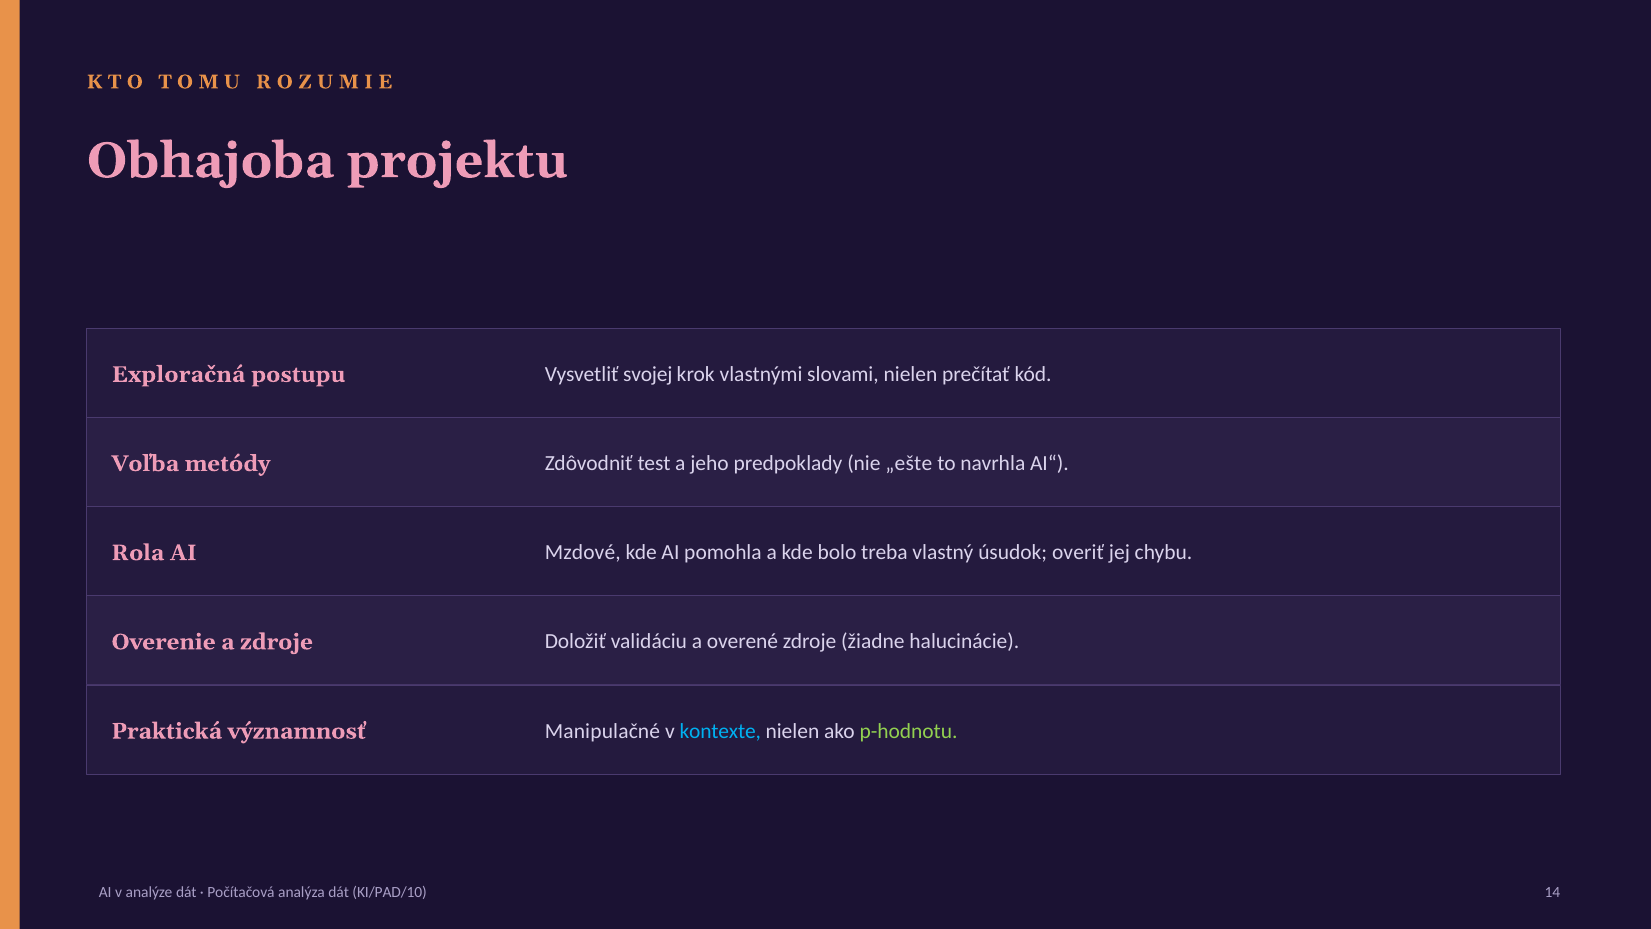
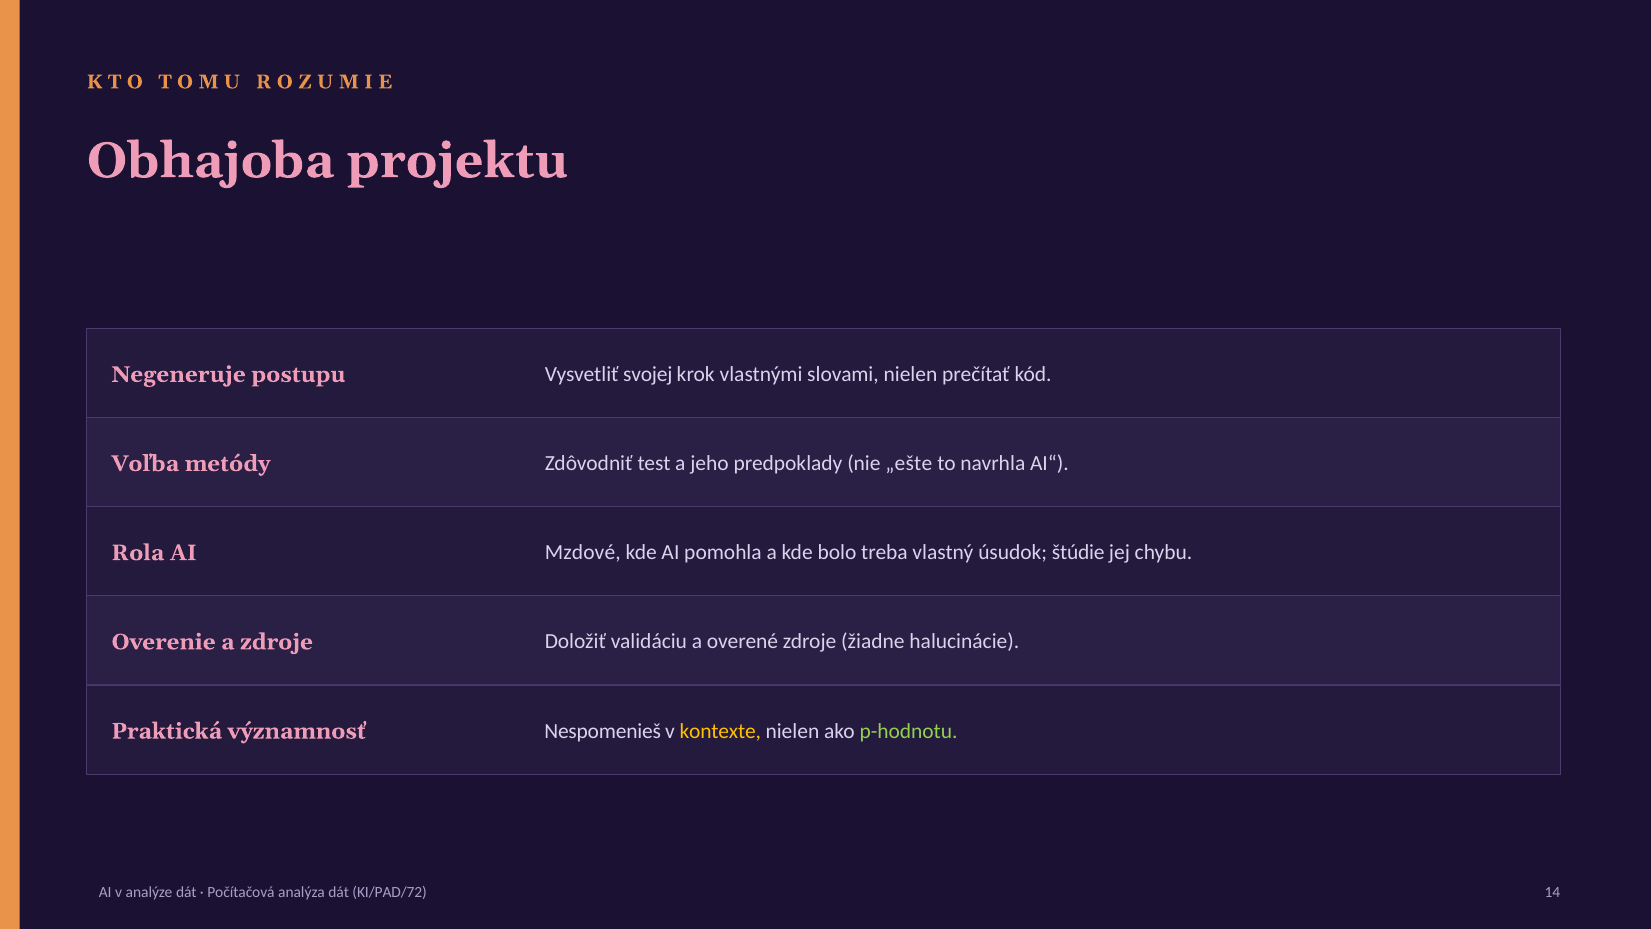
Exploračná: Exploračná -> Negeneruje
overiť: overiť -> štúdie
Manipulačné: Manipulačné -> Nespomenieš
kontexte colour: light blue -> yellow
KI/PAD/10: KI/PAD/10 -> KI/PAD/72
